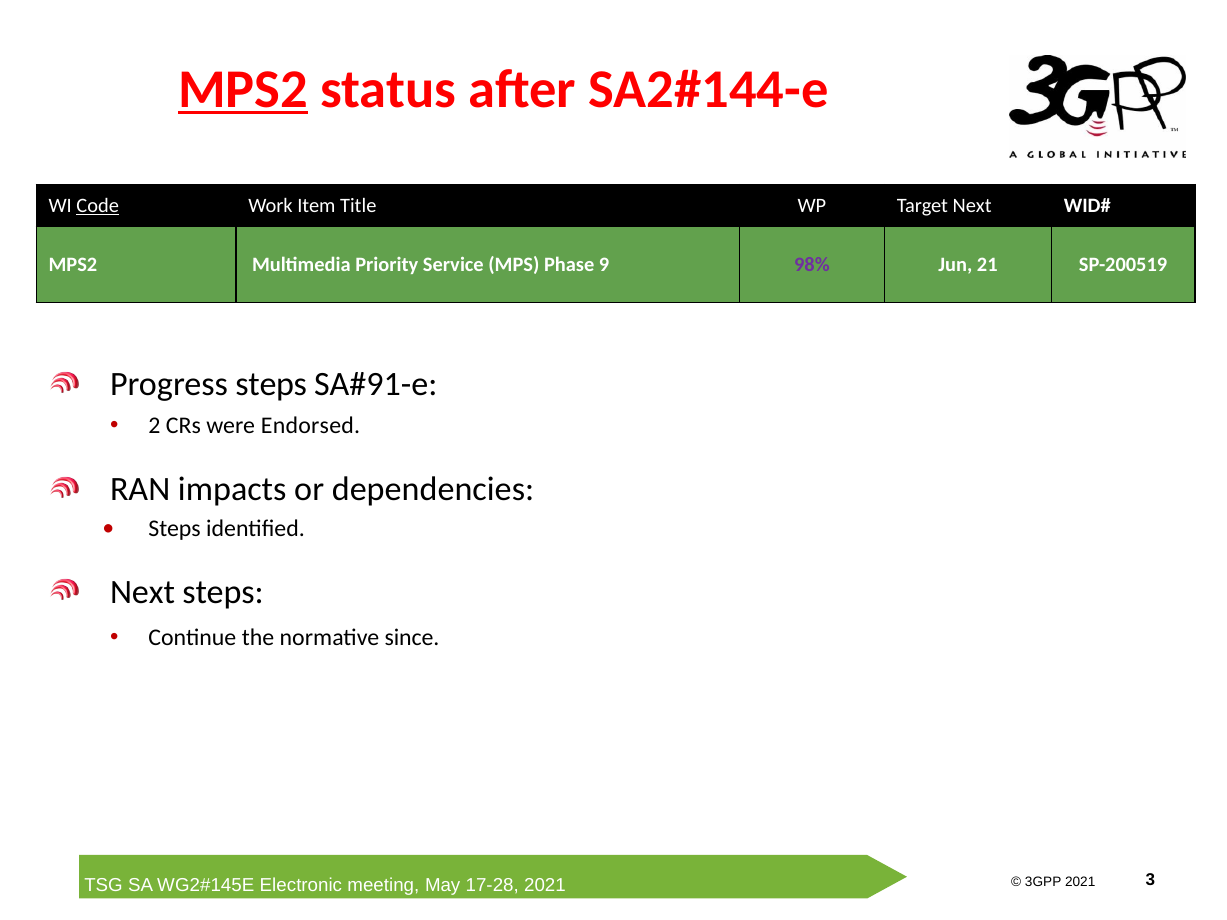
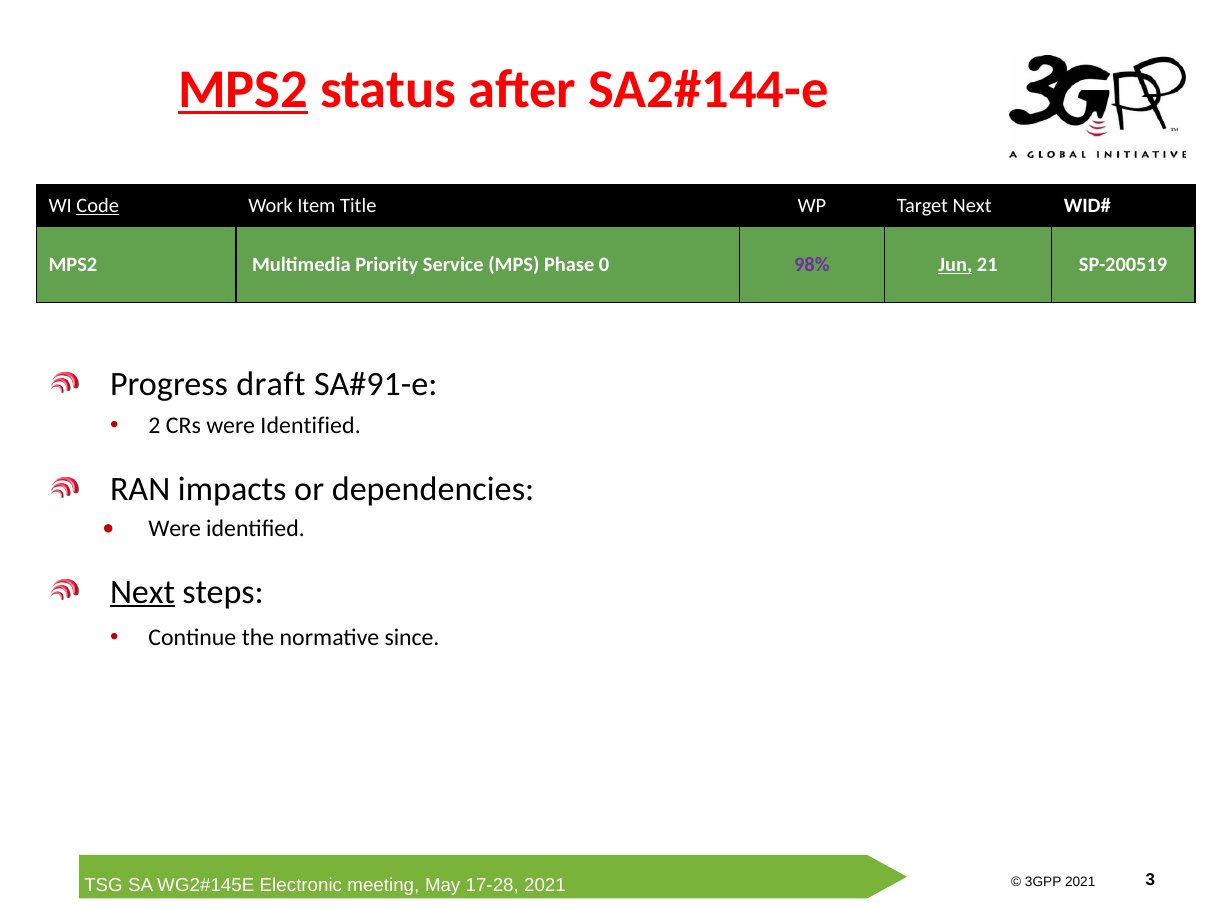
9: 9 -> 0
Jun underline: none -> present
Progress steps: steps -> draft
CRs were Endorsed: Endorsed -> Identified
Steps at (175, 529): Steps -> Were
Next at (142, 592) underline: none -> present
